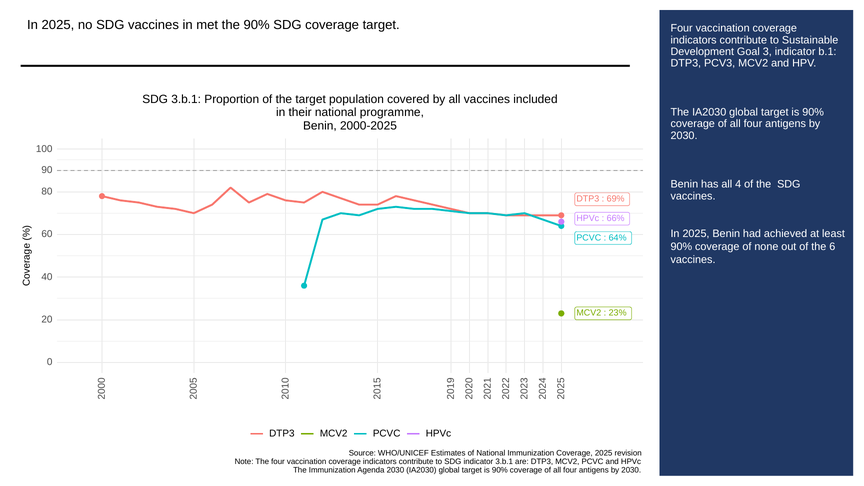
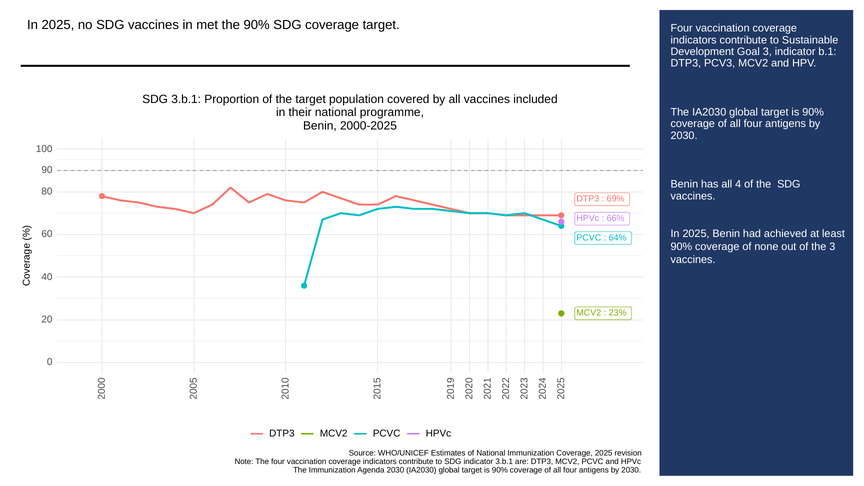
the 6: 6 -> 3
